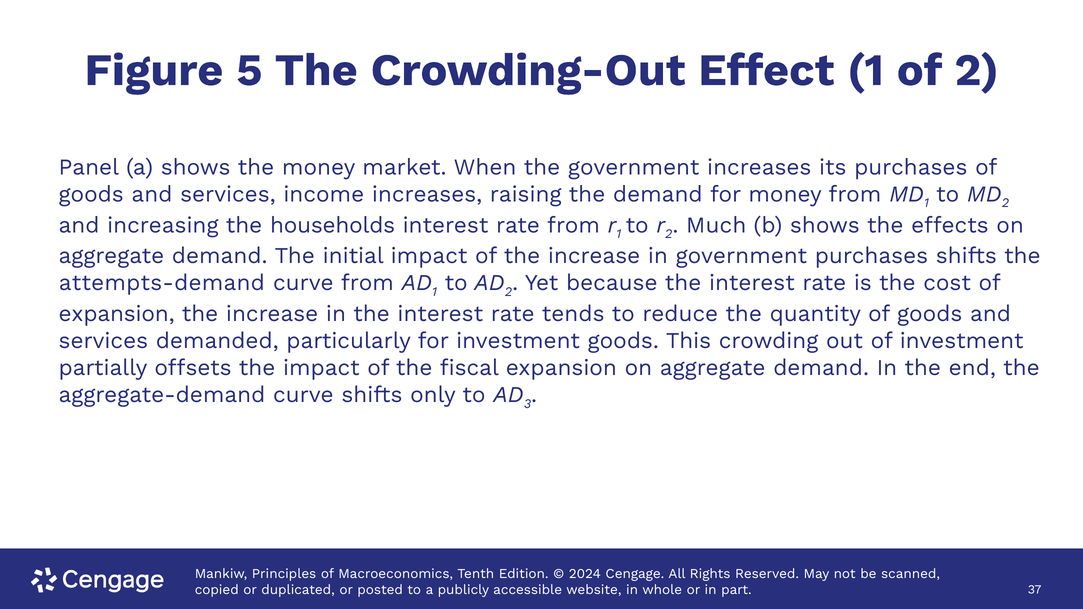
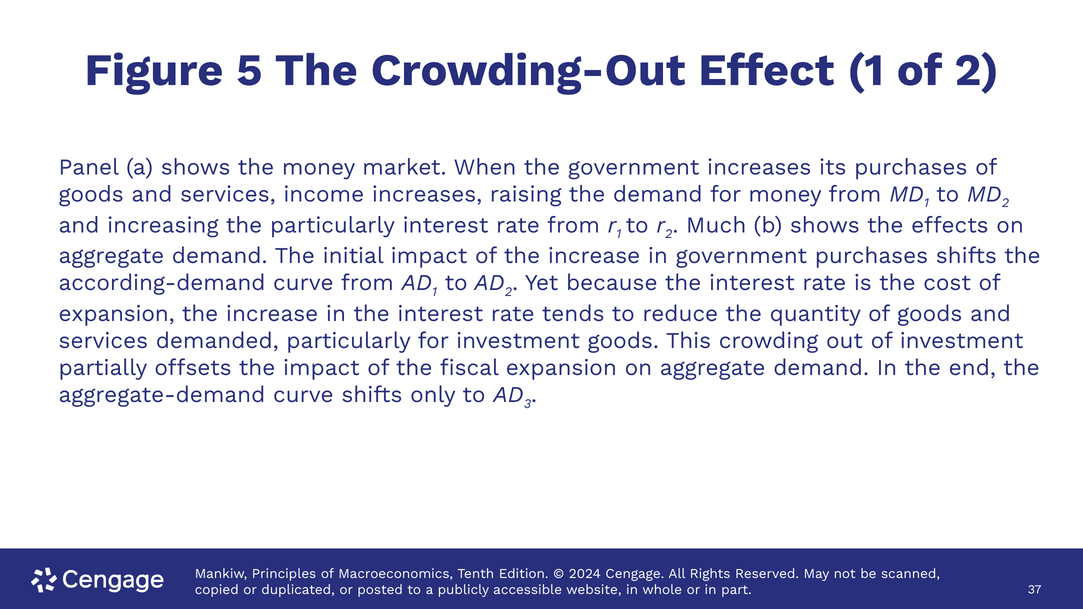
the households: households -> particularly
attempts-demand: attempts-demand -> according-demand
